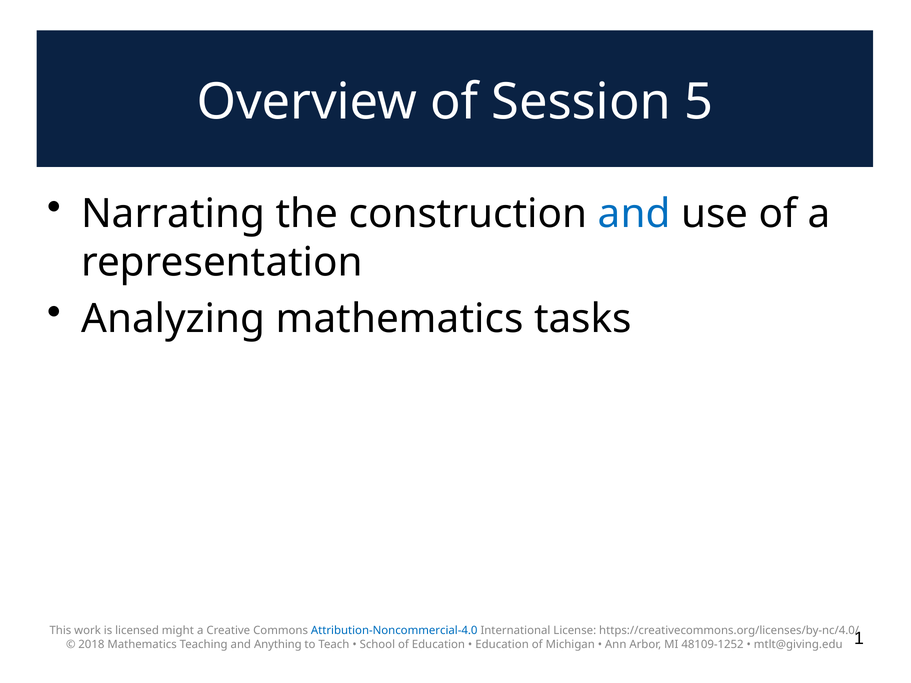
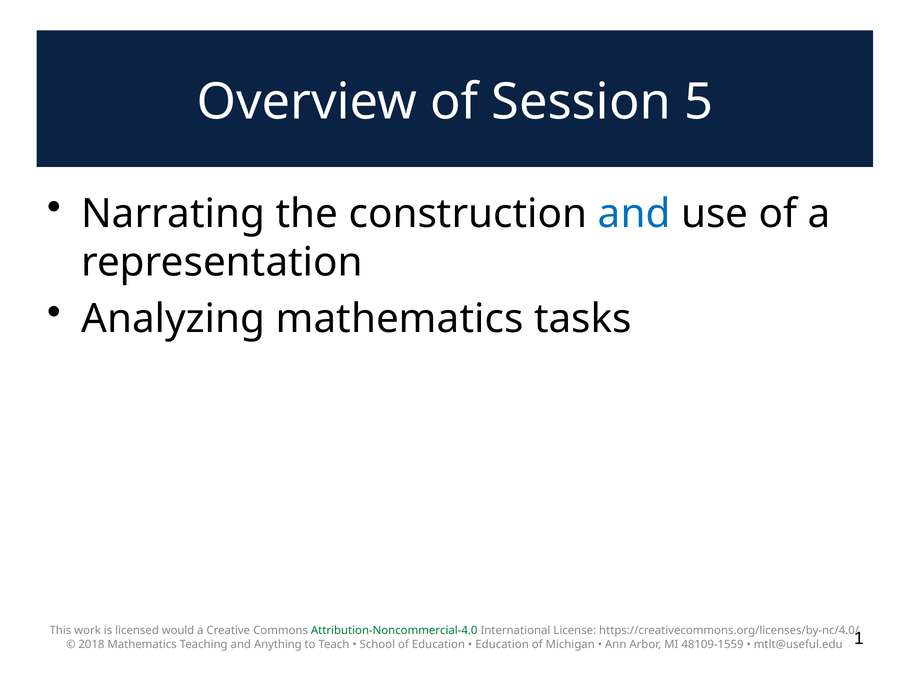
might: might -> would
Attribution-Noncommercial-4.0 colour: blue -> green
48109-1252: 48109-1252 -> 48109-1559
mtlt@giving.edu: mtlt@giving.edu -> mtlt@useful.edu
